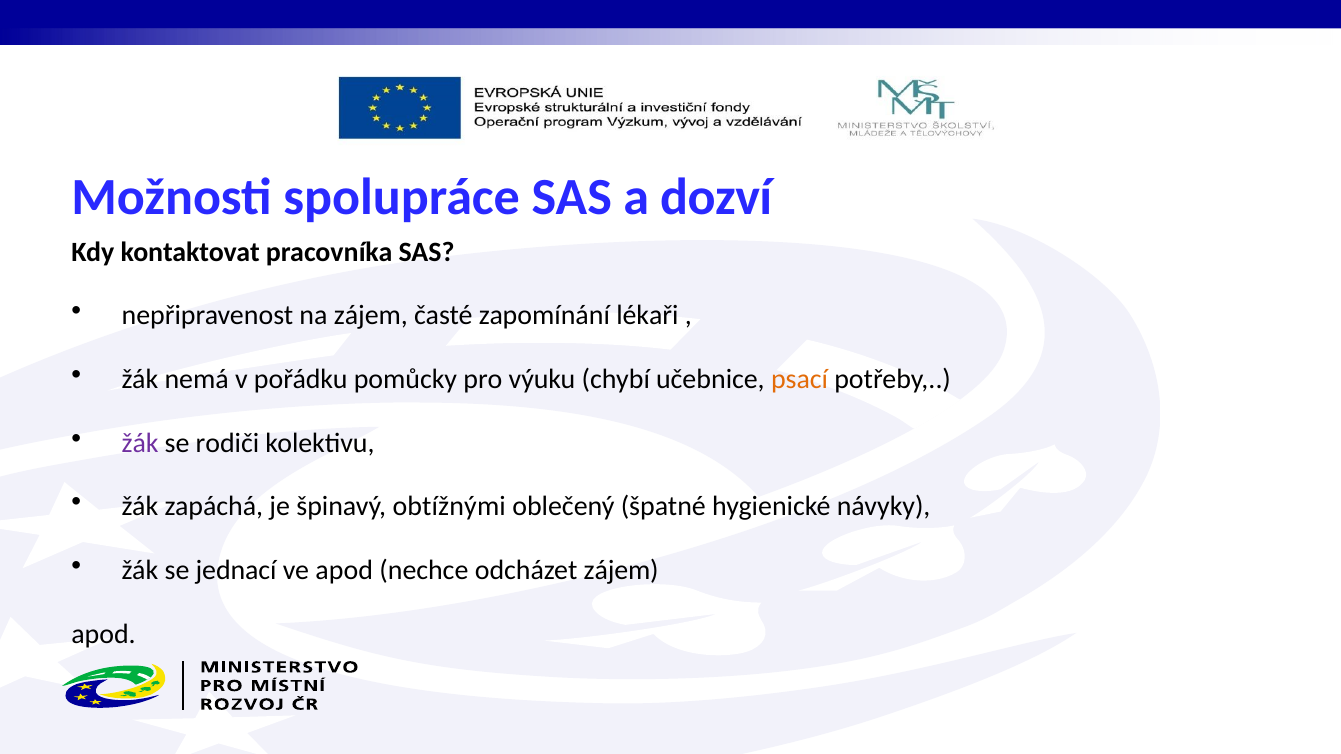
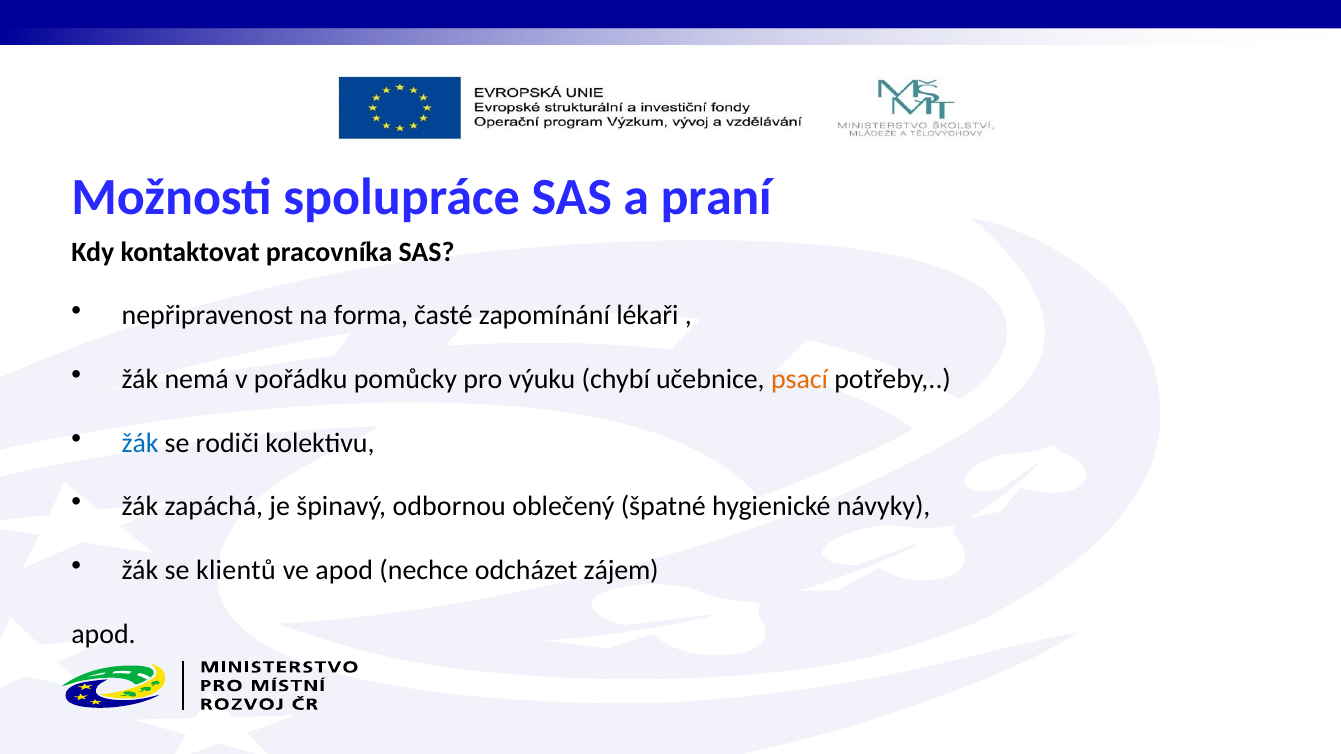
dozví: dozví -> praní
na zájem: zájem -> forma
žák at (140, 443) colour: purple -> blue
obtížnými: obtížnými -> odbornou
jednací: jednací -> klientů
